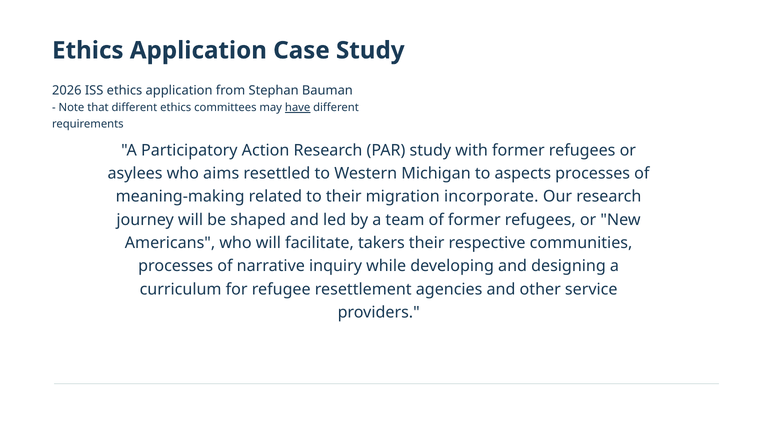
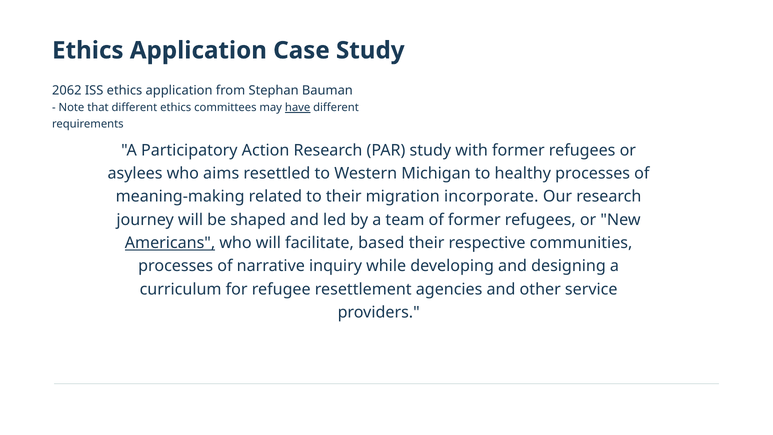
2026: 2026 -> 2062
aspects: aspects -> healthy
Americans underline: none -> present
takers: takers -> based
